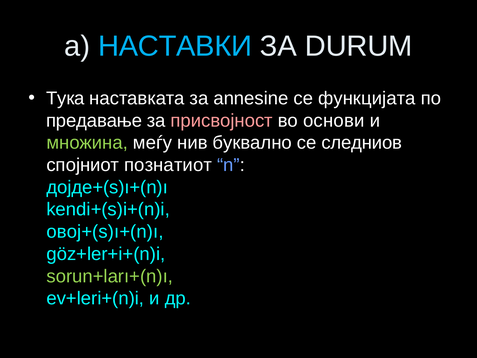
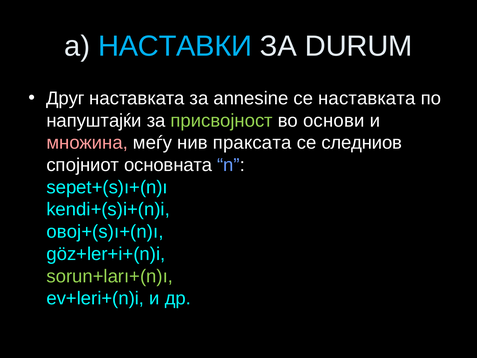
Тука: Тука -> Друг
се функцијата: функцијата -> наставката
предавање: предавање -> напуштајќи
присвојност colour: pink -> light green
множина colour: light green -> pink
буквално: буквално -> праксата
познатиот: познатиот -> основната
дојде+(s)ı+(n)ı: дојде+(s)ı+(n)ı -> sepet+(s)ı+(n)ı
